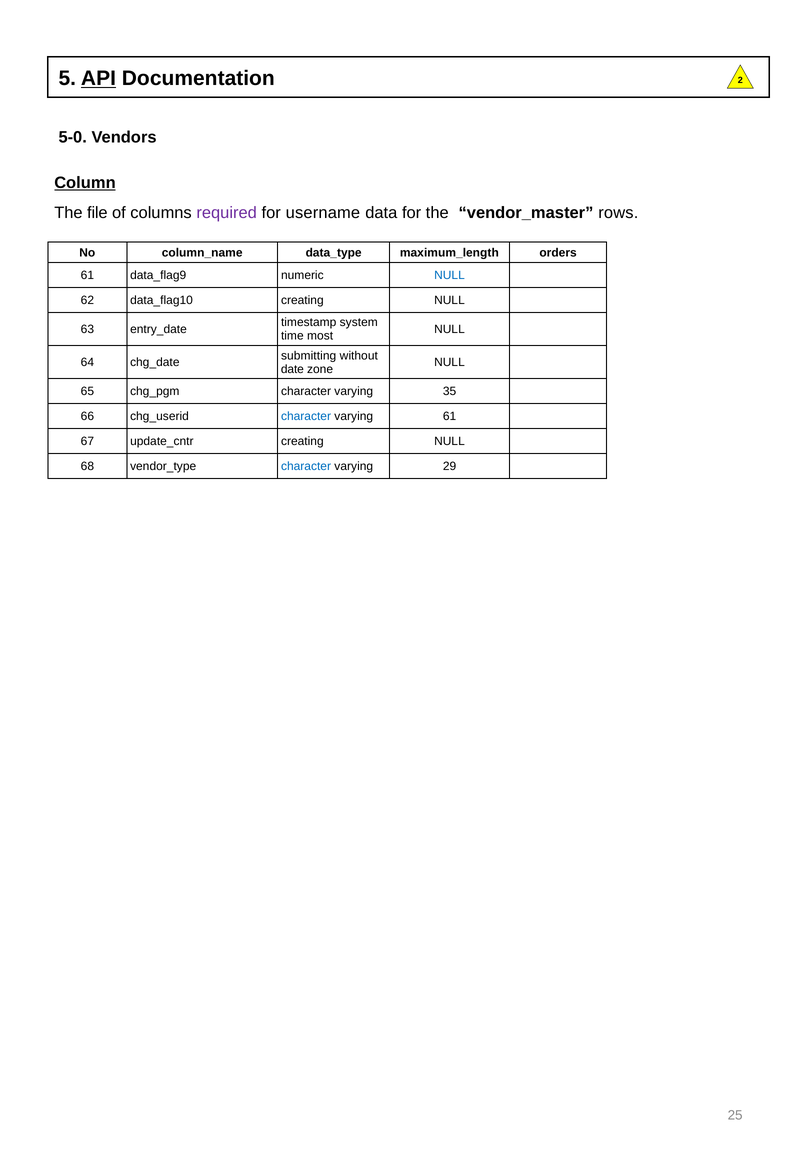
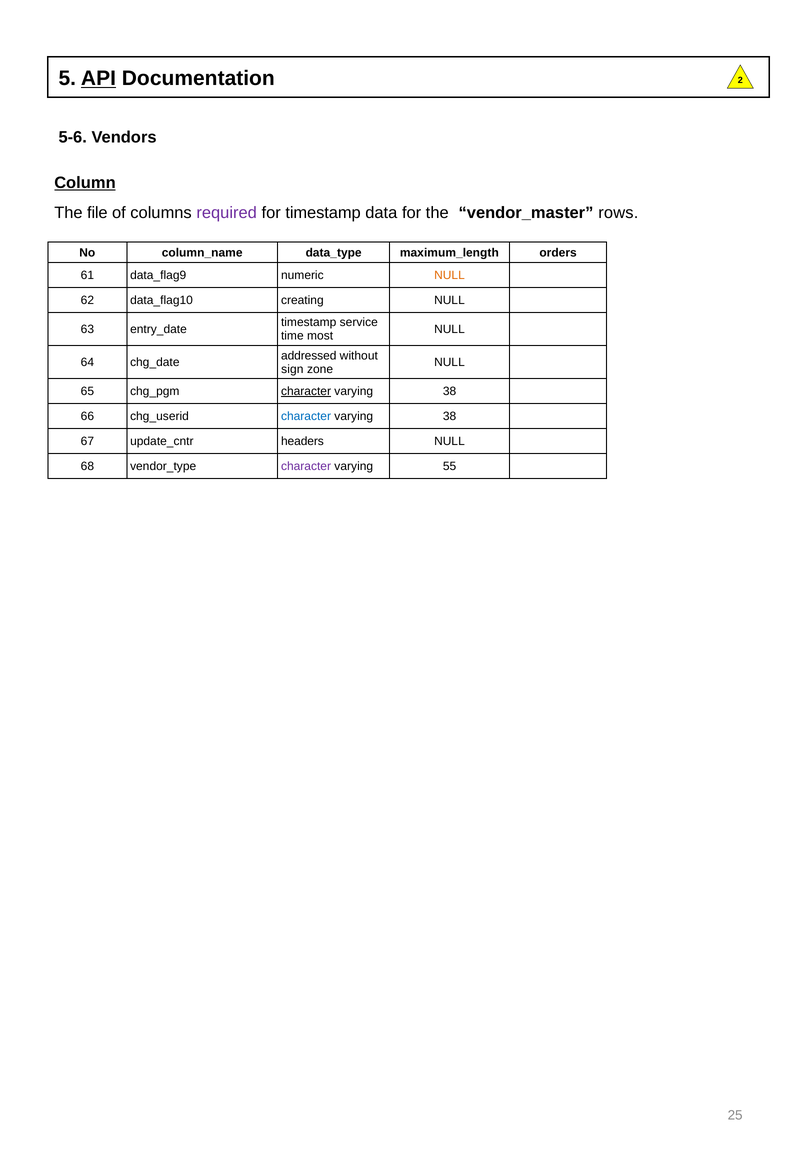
5-0: 5-0 -> 5-6
for username: username -> timestamp
NULL at (449, 275) colour: blue -> orange
system: system -> service
submitting: submitting -> addressed
date: date -> sign
character at (306, 391) underline: none -> present
35 at (450, 391): 35 -> 38
61 at (450, 416): 61 -> 38
creating at (302, 441): creating -> headers
character at (306, 466) colour: blue -> purple
29: 29 -> 55
